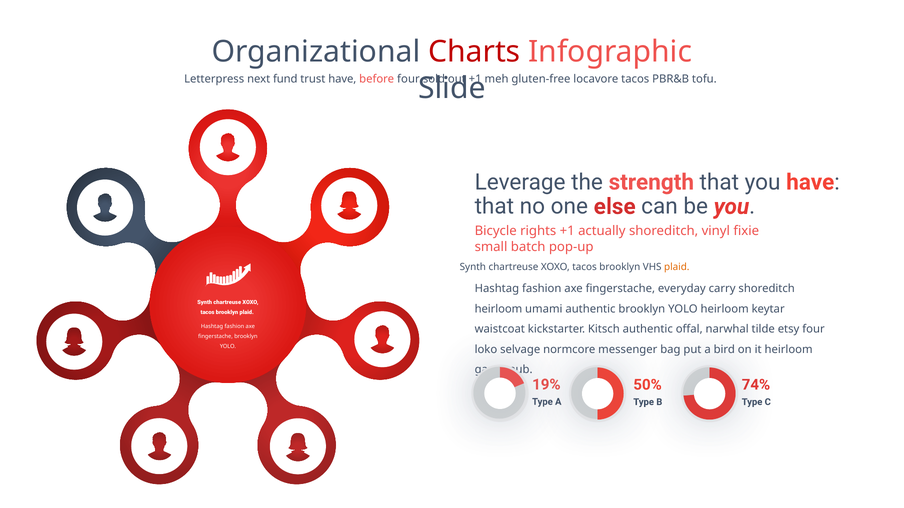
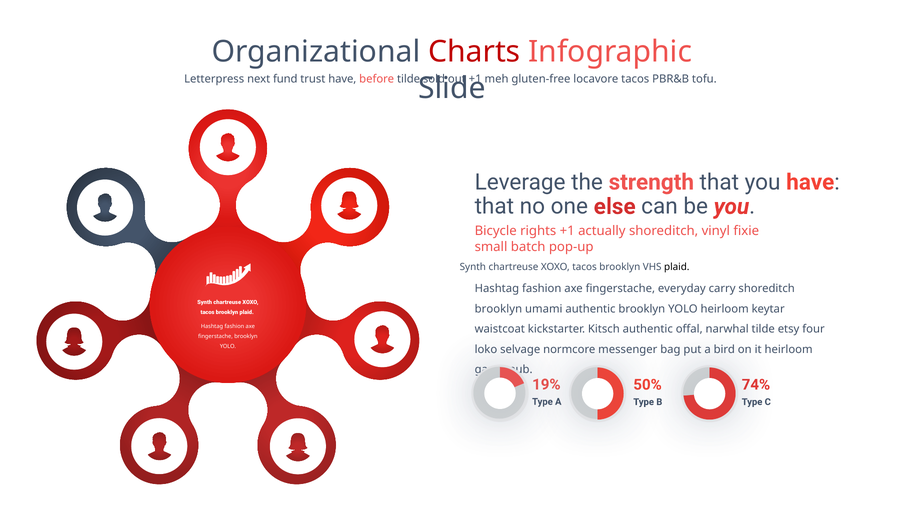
before four: four -> tilde
plaid at (677, 267) colour: orange -> black
heirloom at (498, 309): heirloom -> brooklyn
